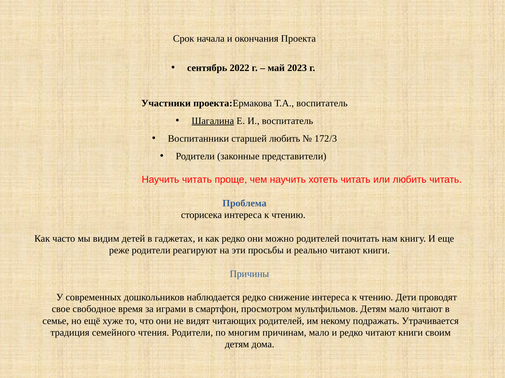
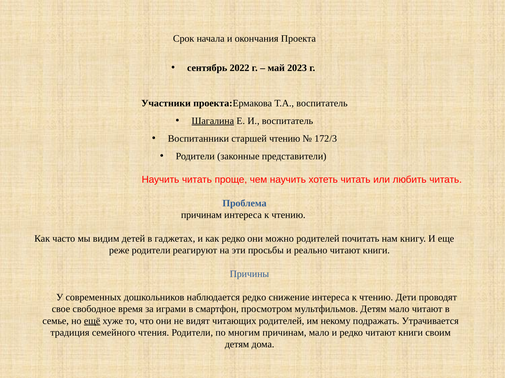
старшей любить: любить -> чтению
сторисека at (201, 215): сторисека -> причинам
ещё underline: none -> present
